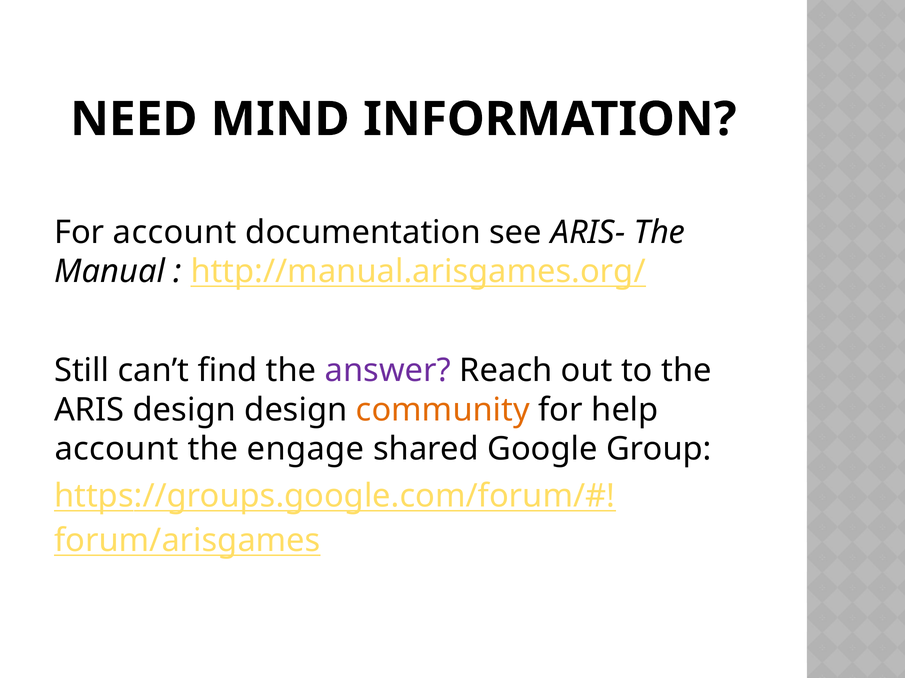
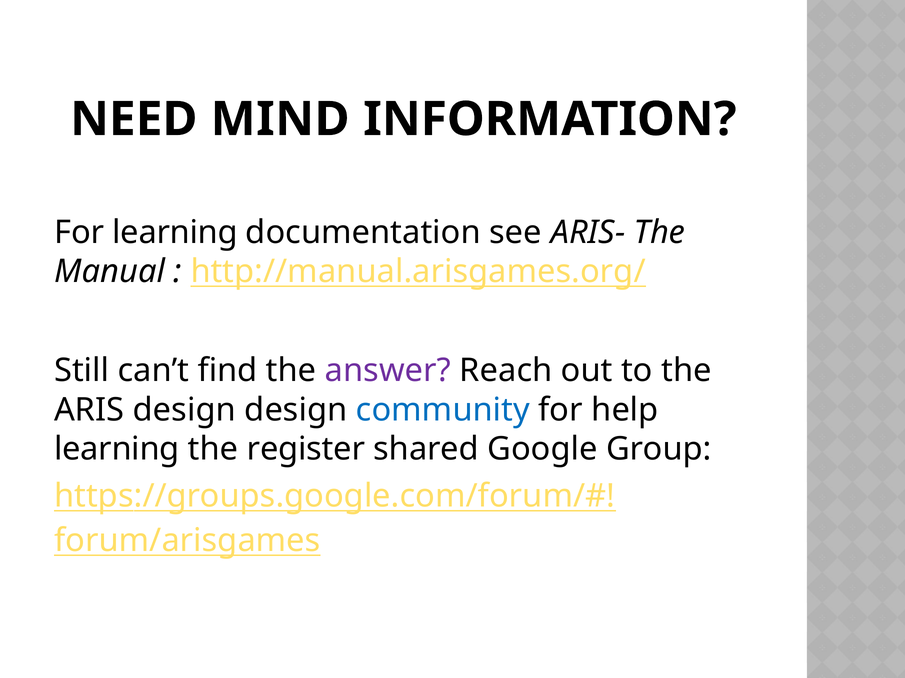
For account: account -> learning
community colour: orange -> blue
account at (117, 450): account -> learning
engage: engage -> register
